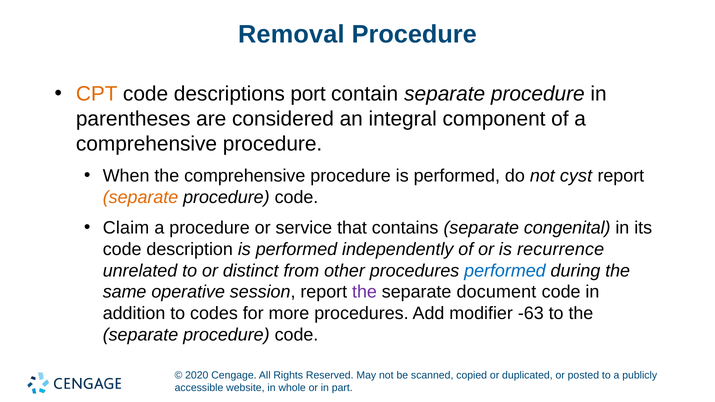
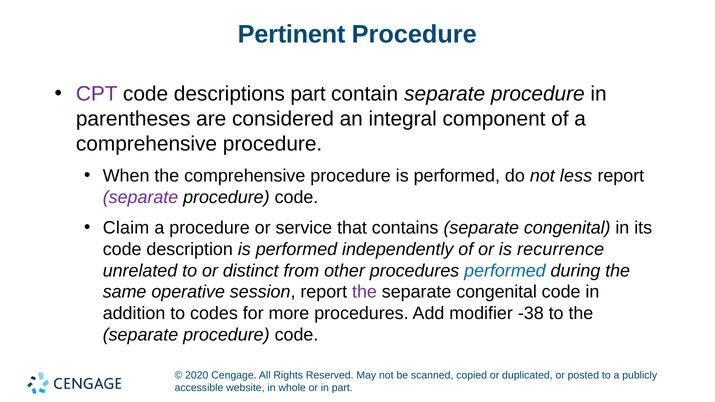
Removal: Removal -> Pertinent
CPT colour: orange -> purple
descriptions port: port -> part
cyst: cyst -> less
separate at (140, 197) colour: orange -> purple
document at (496, 292): document -> congenital
-63: -63 -> -38
